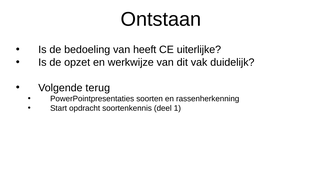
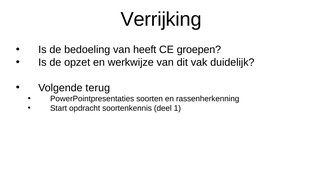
Ontstaan: Ontstaan -> Verrijking
uiterlijke: uiterlijke -> groepen
